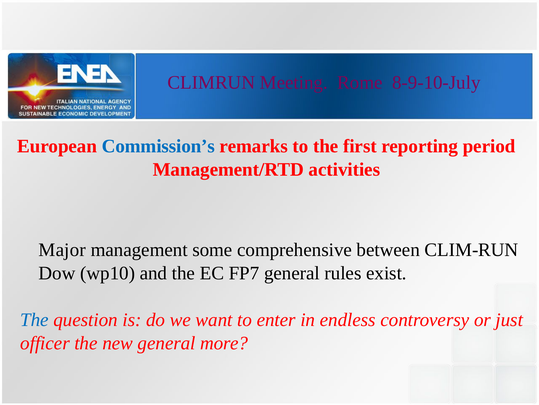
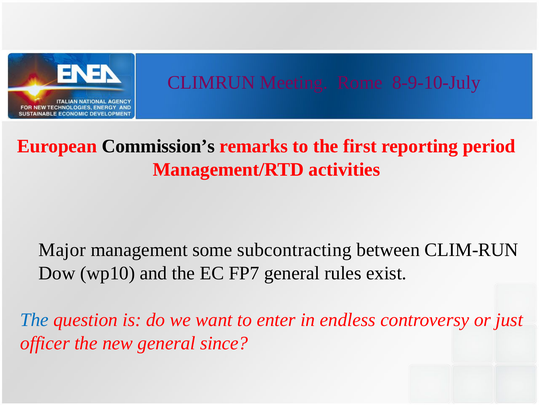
Commission’s colour: blue -> black
comprehensive: comprehensive -> subcontracting
more: more -> since
